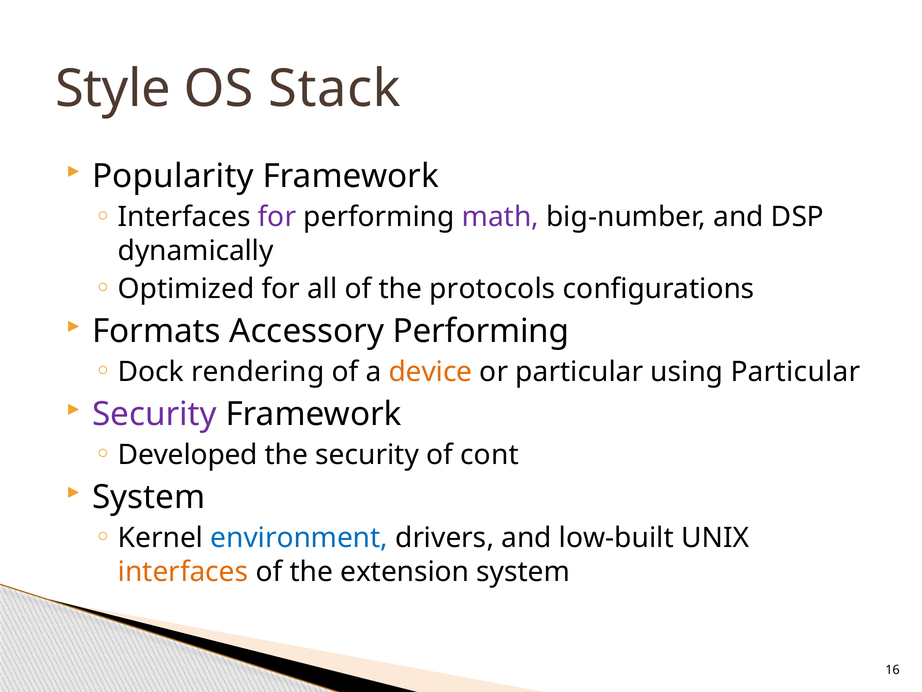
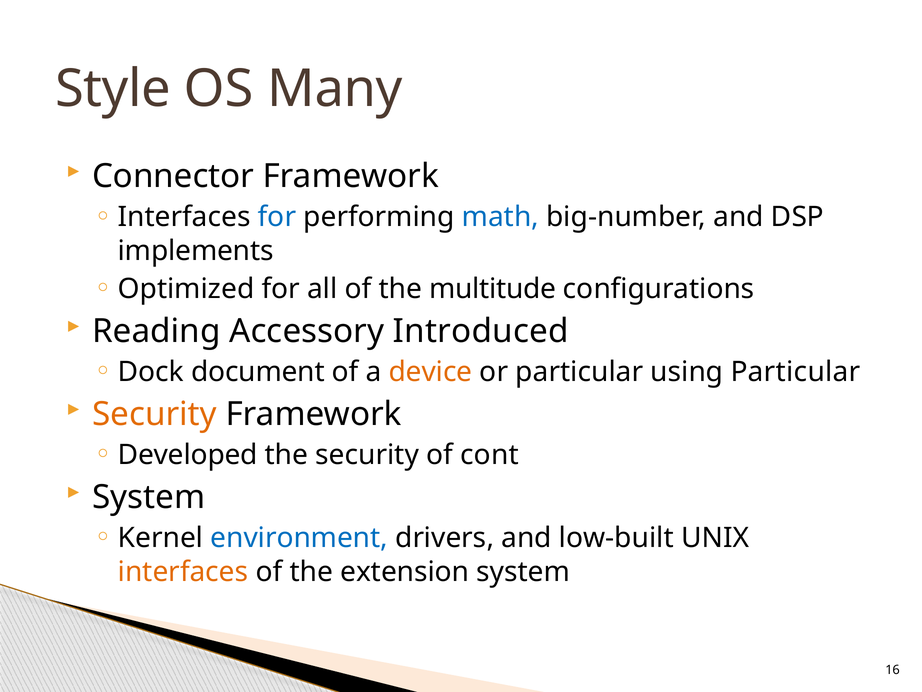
Stack: Stack -> Many
Popularity: Popularity -> Connector
for at (277, 217) colour: purple -> blue
math colour: purple -> blue
dynamically: dynamically -> implements
protocols: protocols -> multitude
Formats: Formats -> Reading
Accessory Performing: Performing -> Introduced
rendering: rendering -> document
Security at (155, 414) colour: purple -> orange
